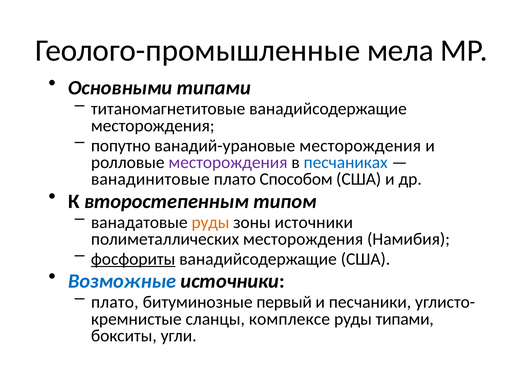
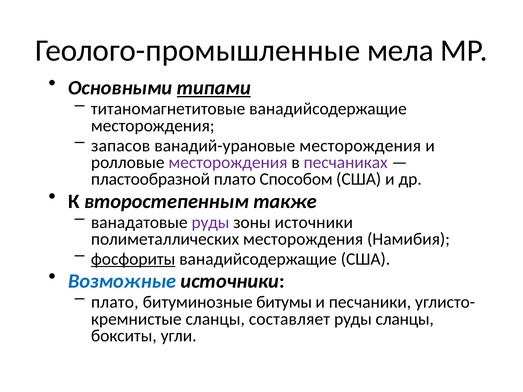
типами at (214, 88) underline: none -> present
попутно: попутно -> запасов
песчаниках colour: blue -> purple
ванадинитовые: ванадинитовые -> пластообразной
типом: типом -> также
руды at (210, 222) colour: orange -> purple
первый: первый -> битумы
комплексе: комплексе -> составляет
руды типами: типами -> сланцы
